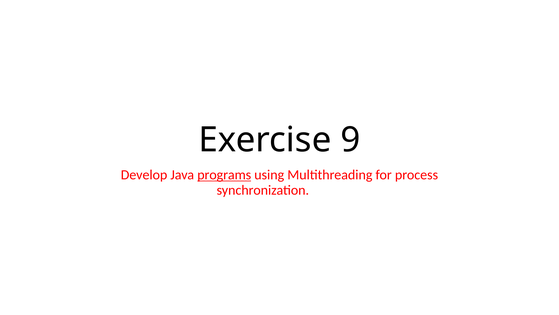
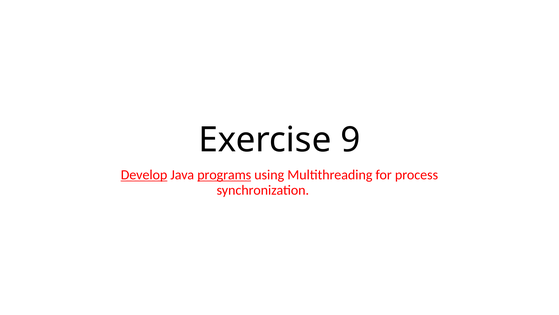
Develop underline: none -> present
